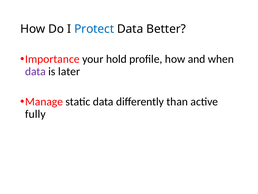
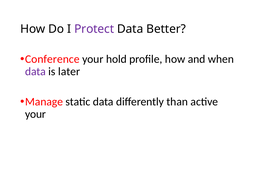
Protect colour: blue -> purple
Importance: Importance -> Conference
fully at (35, 114): fully -> your
